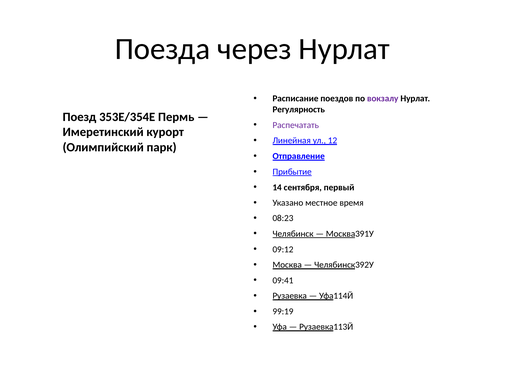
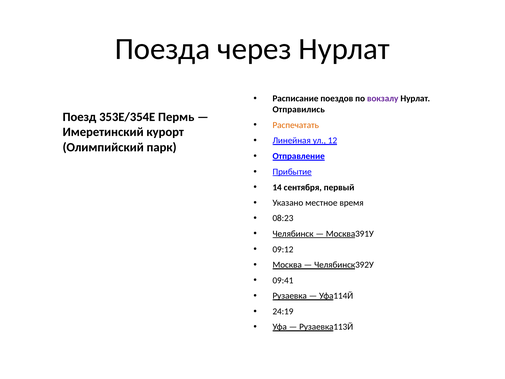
Регулярность: Регулярность -> Отправились
Распечатать colour: purple -> orange
99:19: 99:19 -> 24:19
